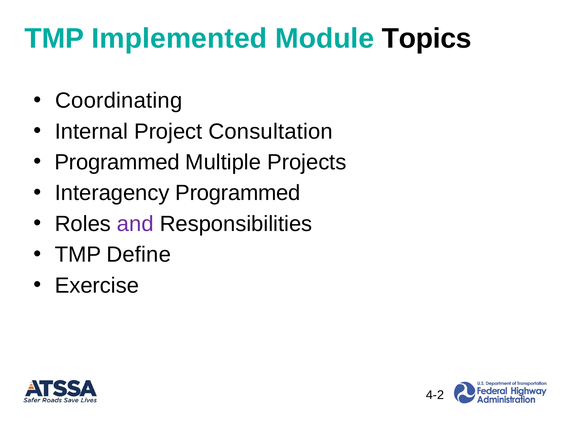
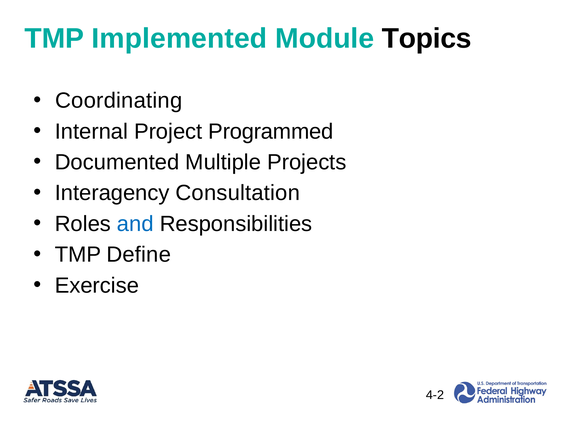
Consultation: Consultation -> Programmed
Programmed at (117, 162): Programmed -> Documented
Interagency Programmed: Programmed -> Consultation
and colour: purple -> blue
